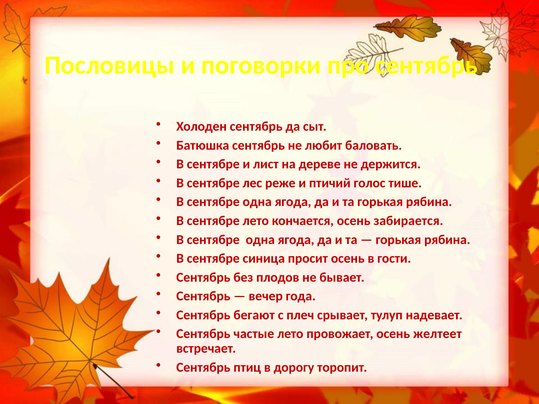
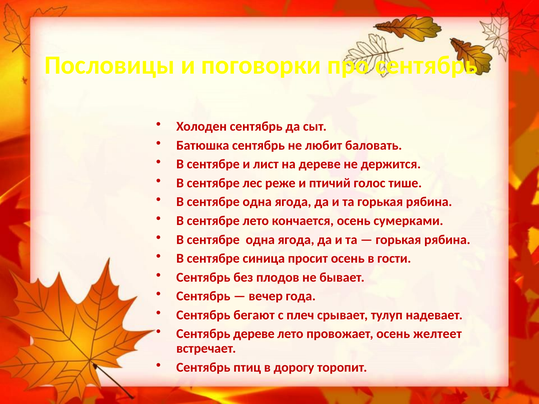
забирается: забирается -> сумерками
Сентябрь частые: частые -> дереве
